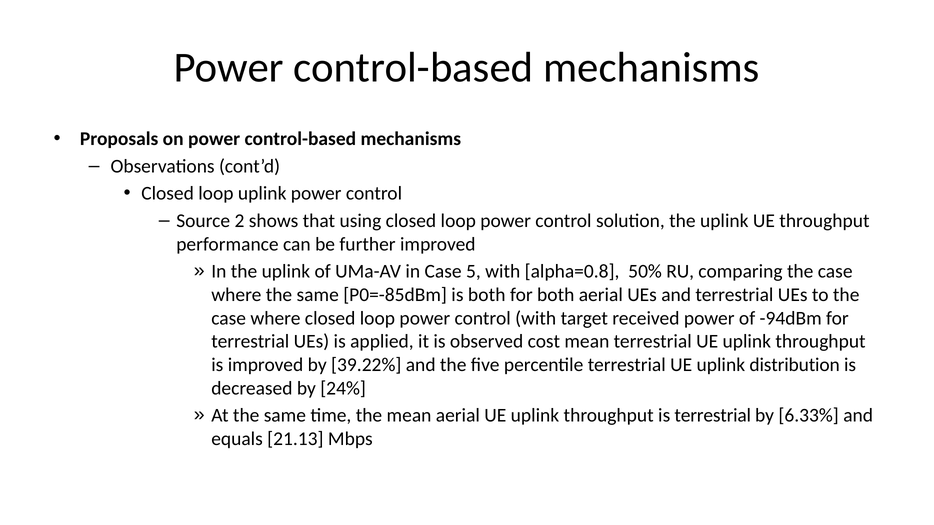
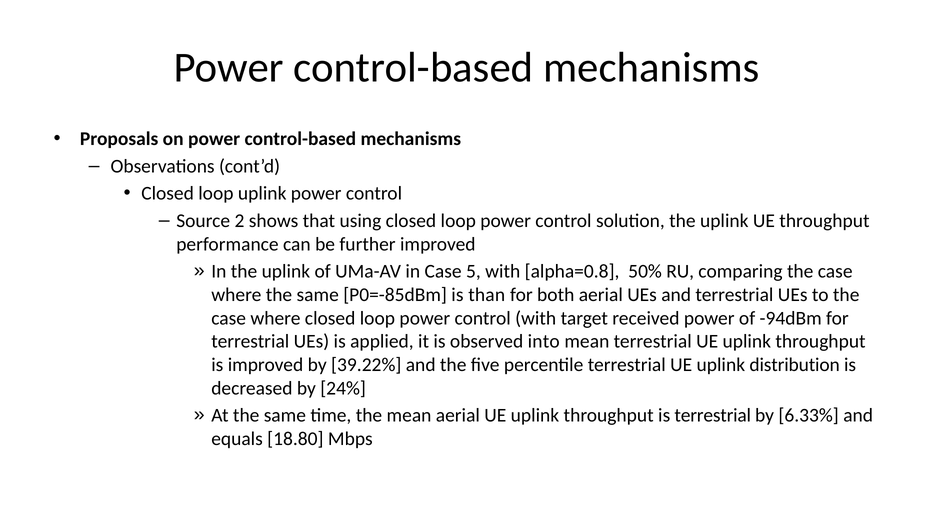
is both: both -> than
cost: cost -> into
21.13: 21.13 -> 18.80
